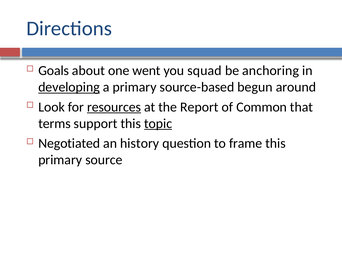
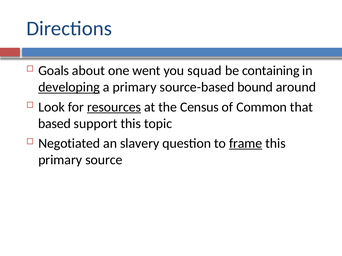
anchoring: anchoring -> containing
begun: begun -> bound
Report: Report -> Census
terms: terms -> based
topic underline: present -> none
history: history -> slavery
frame underline: none -> present
